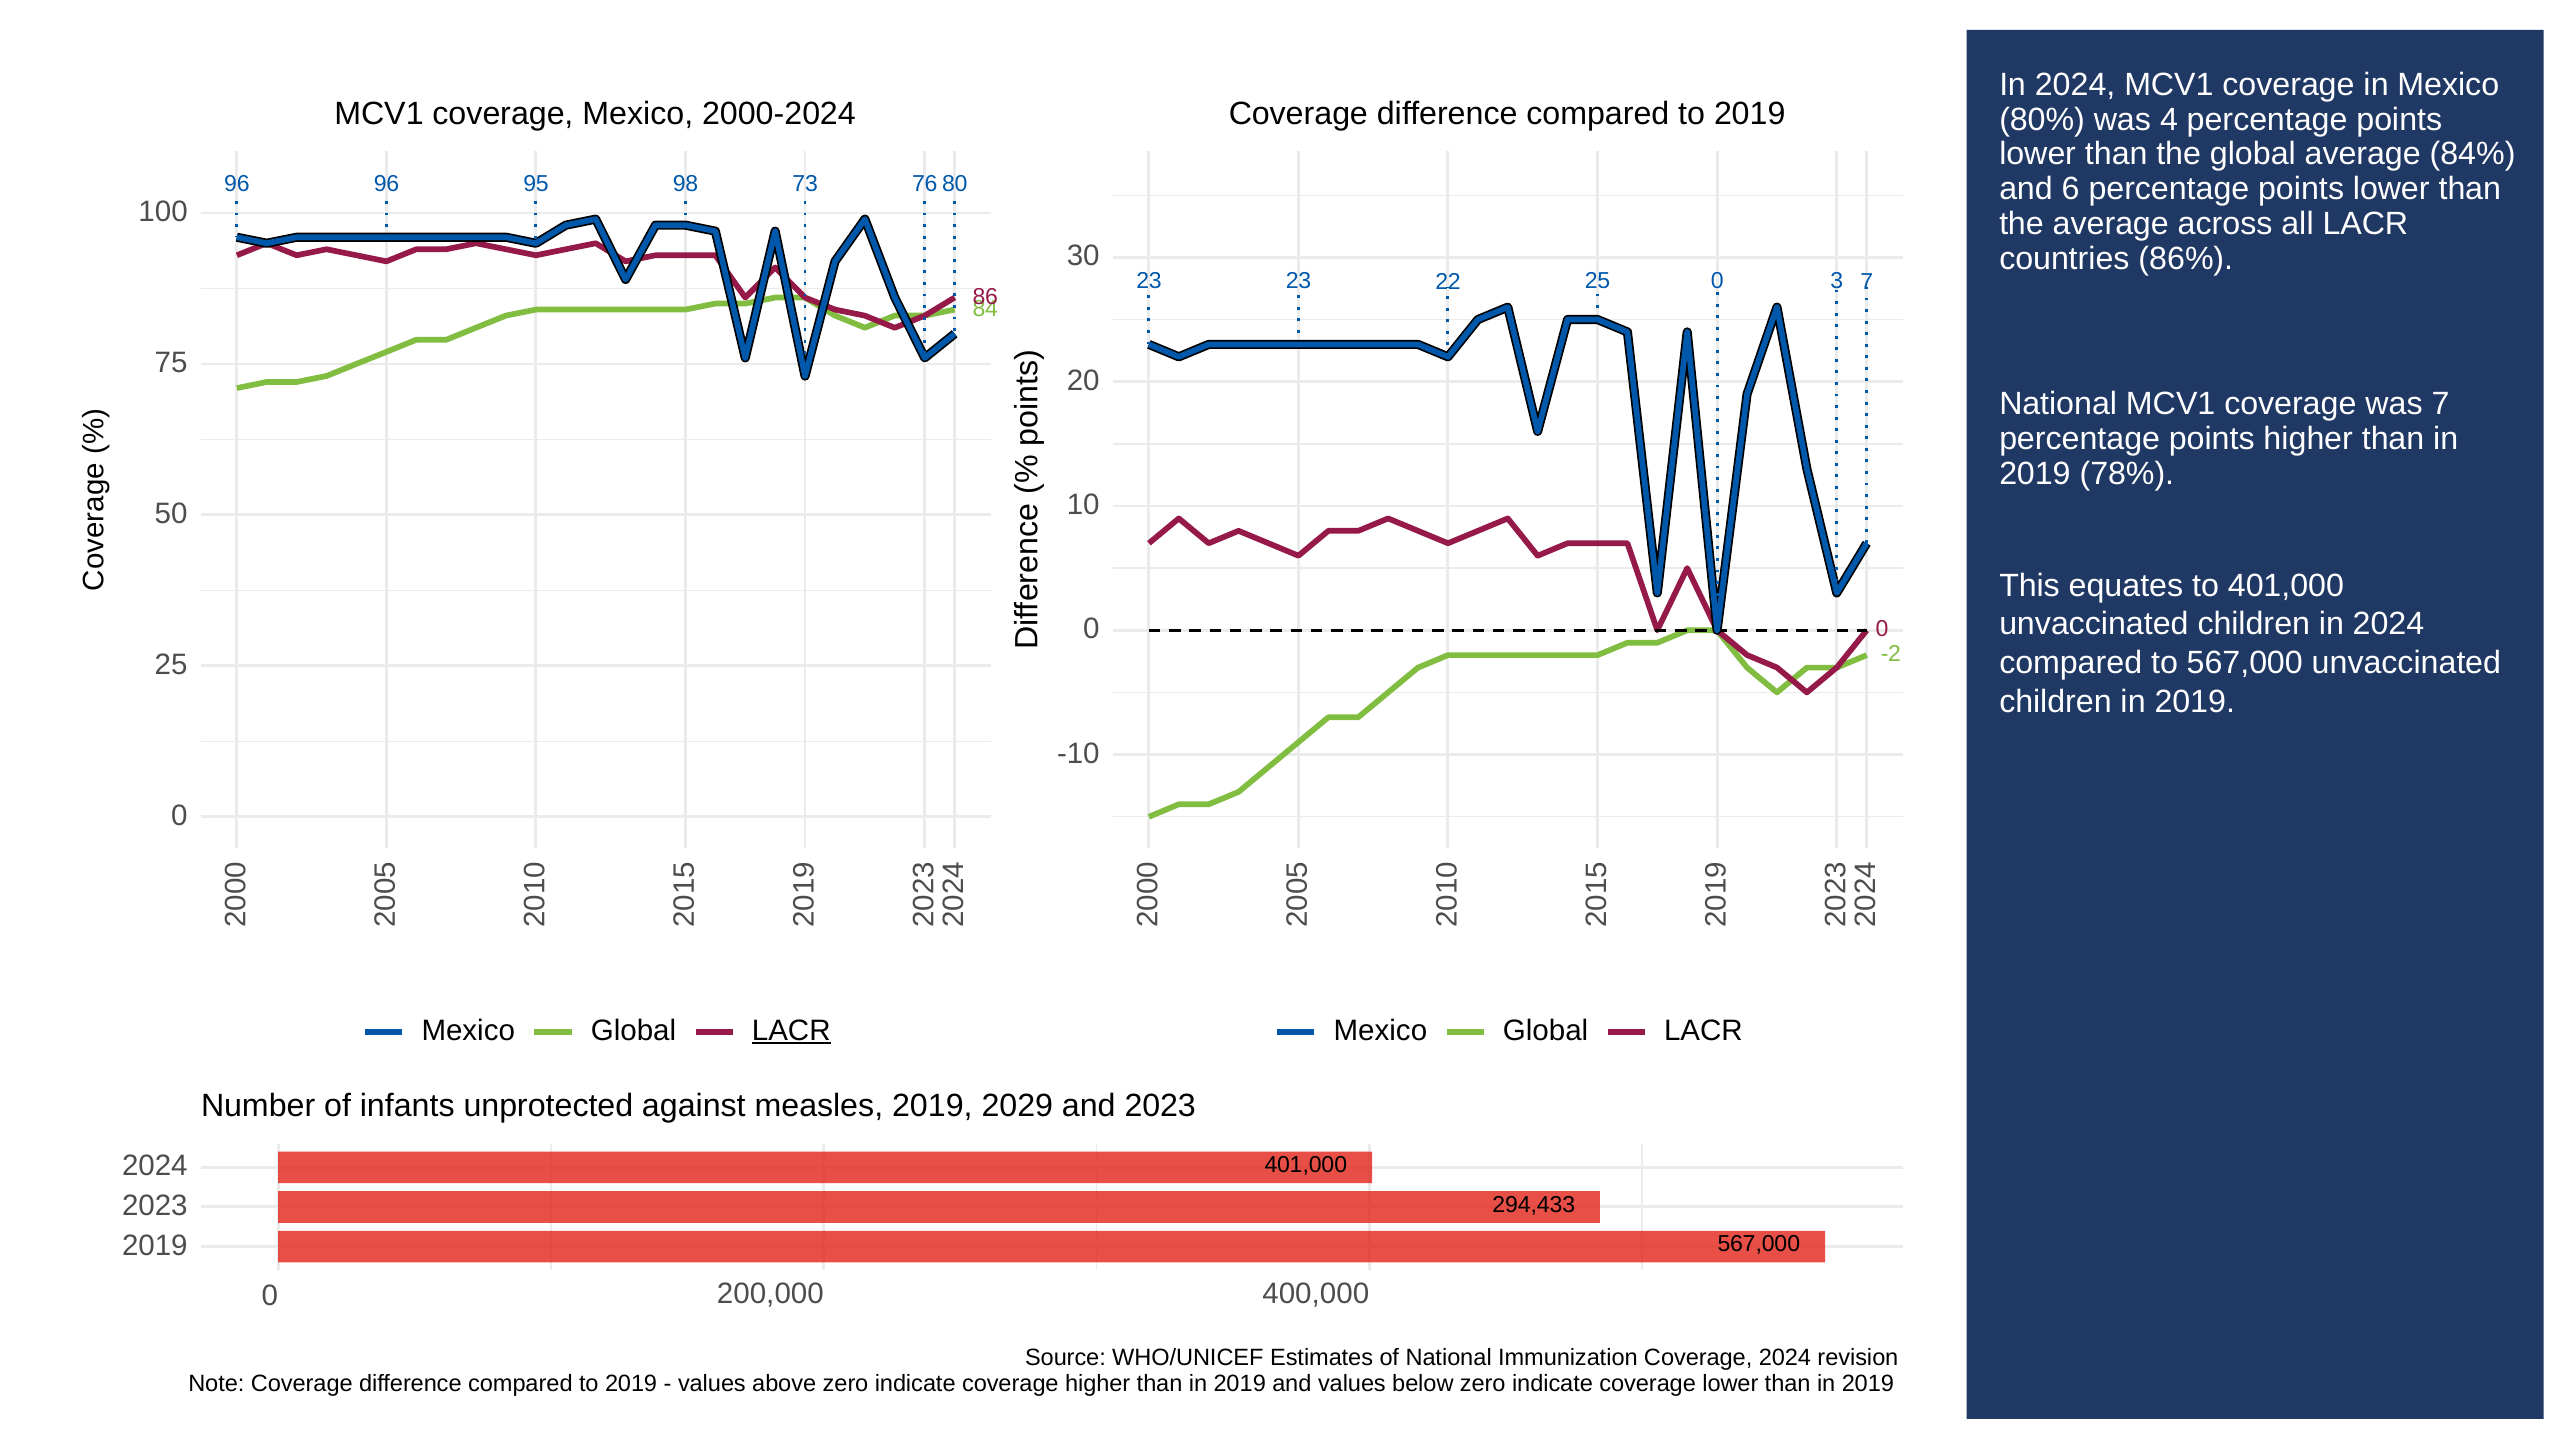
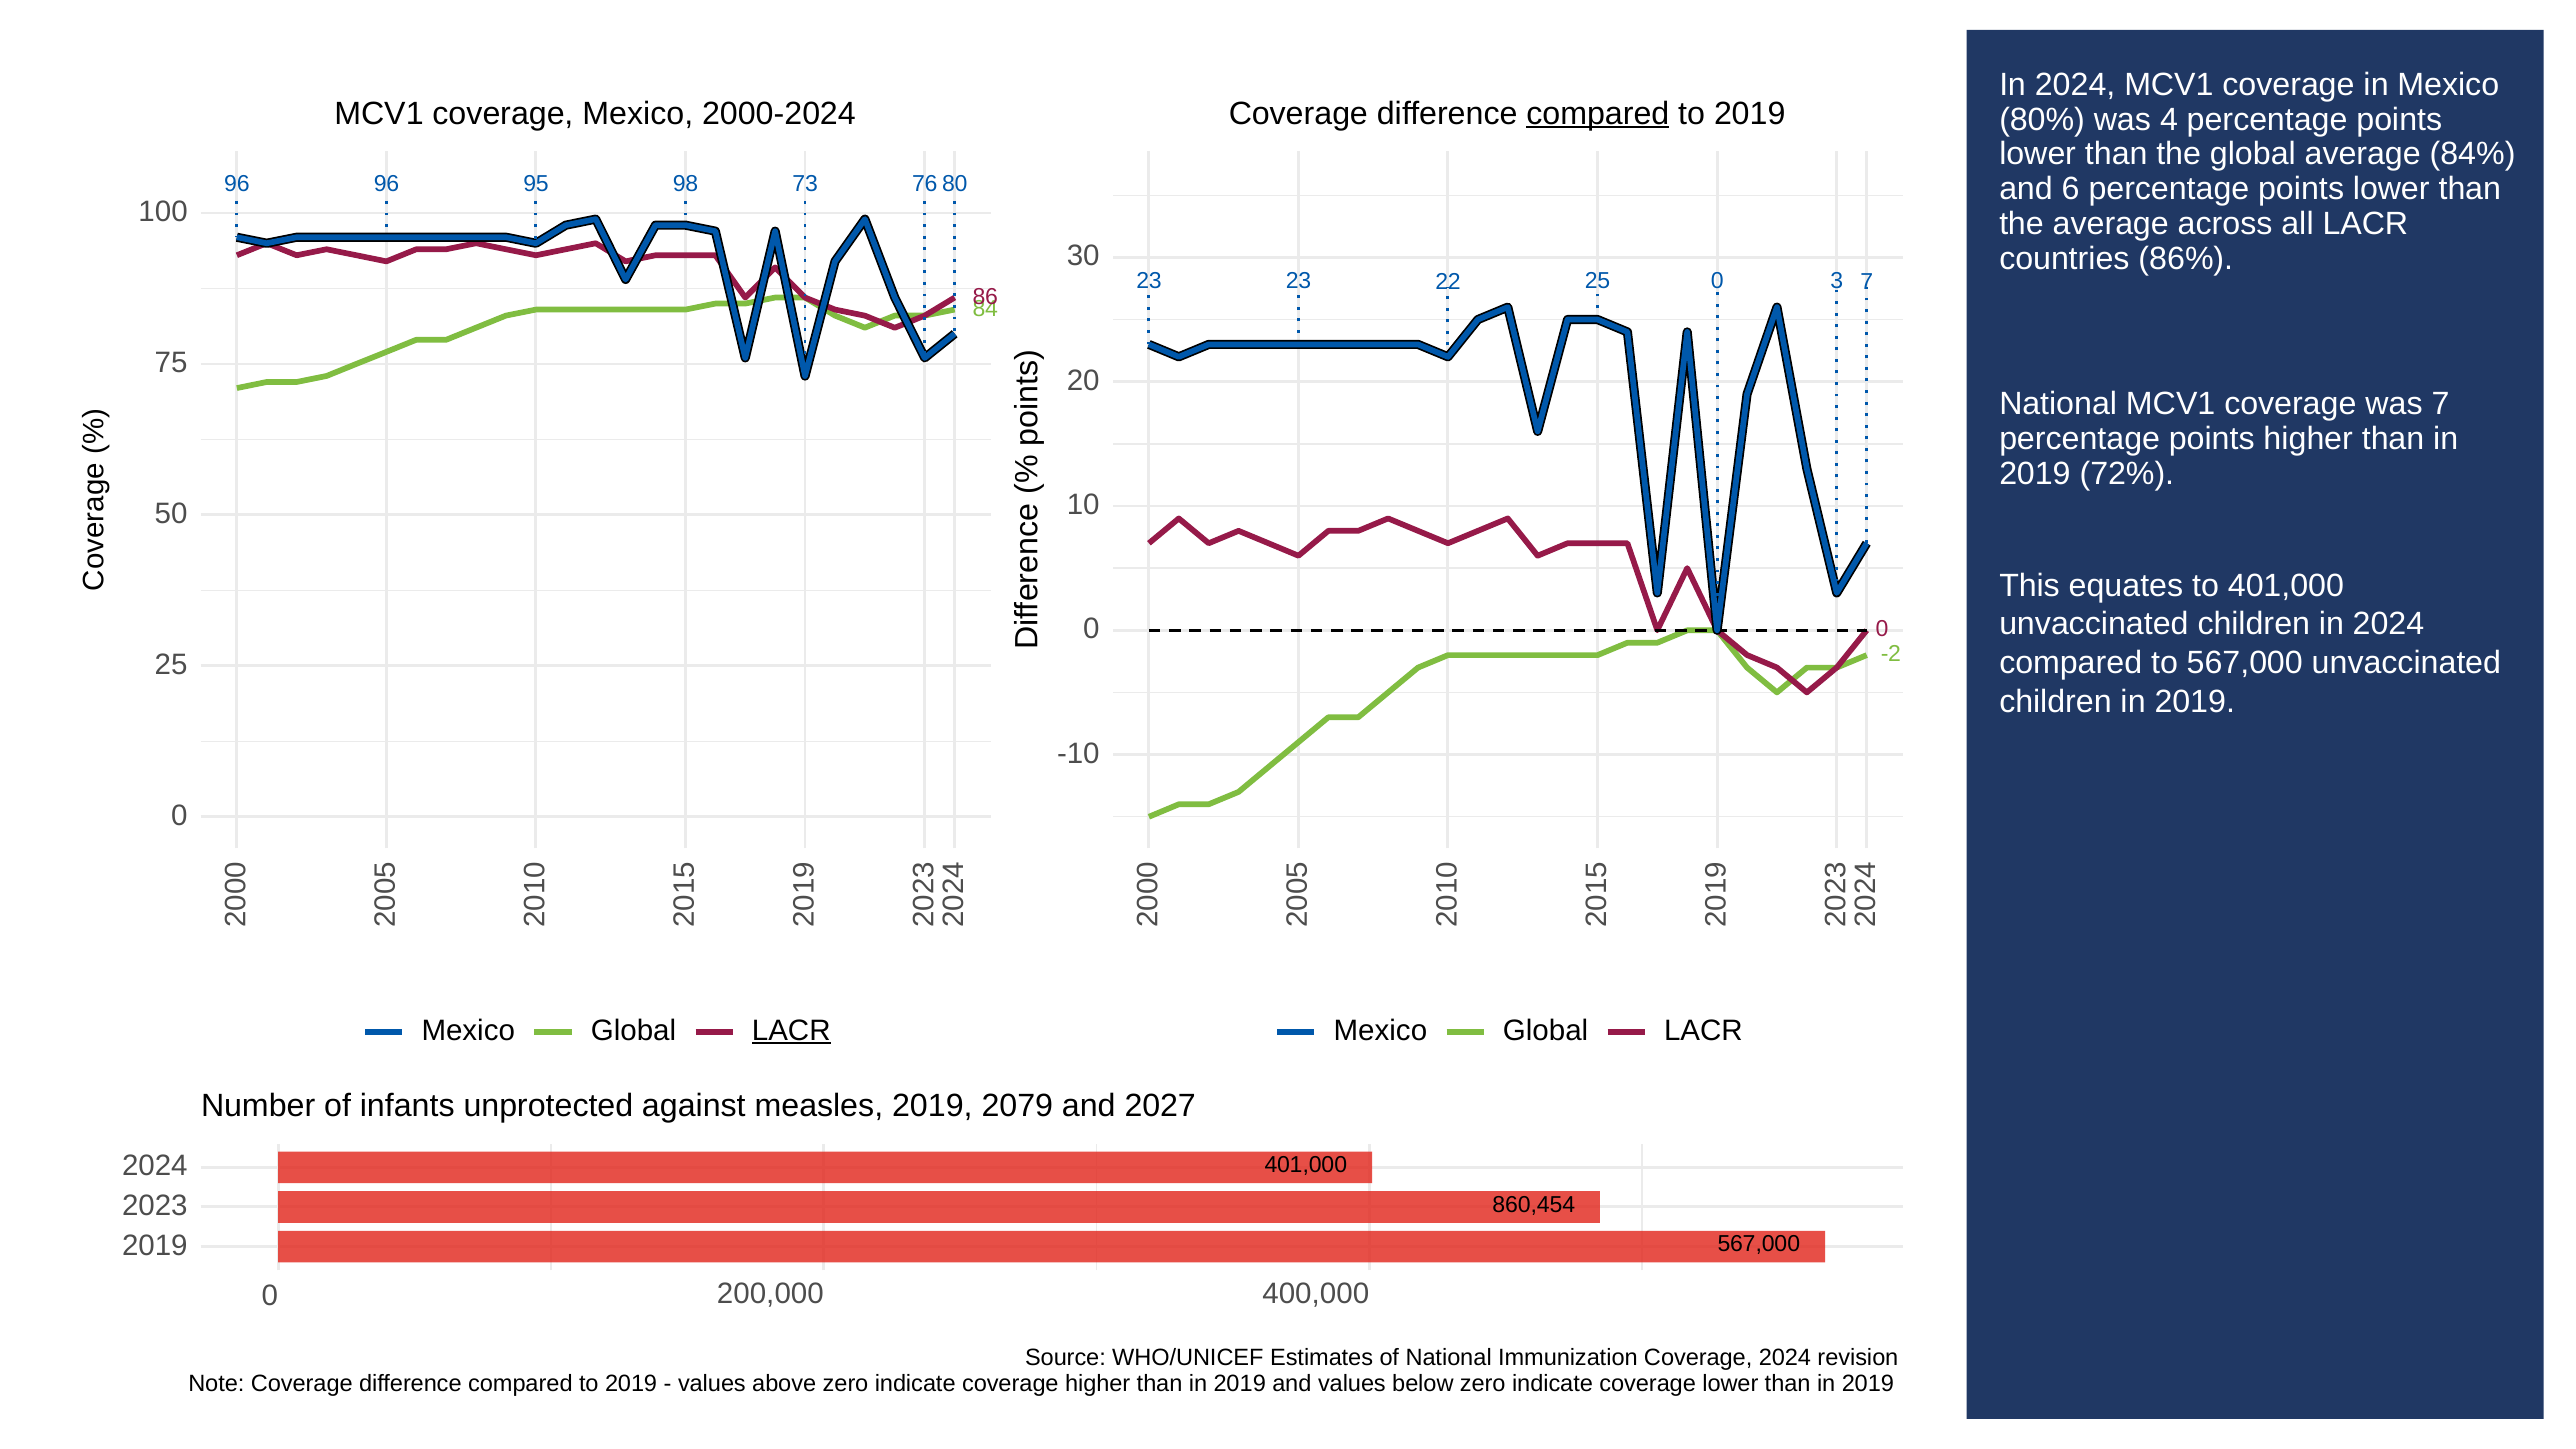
compared at (1598, 114) underline: none -> present
78%: 78% -> 72%
2029: 2029 -> 2079
and 2023: 2023 -> 2027
294,433: 294,433 -> 860,454
